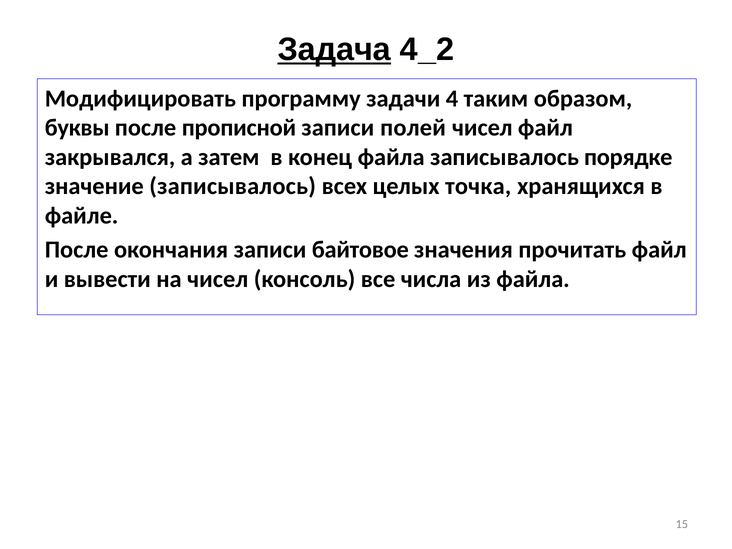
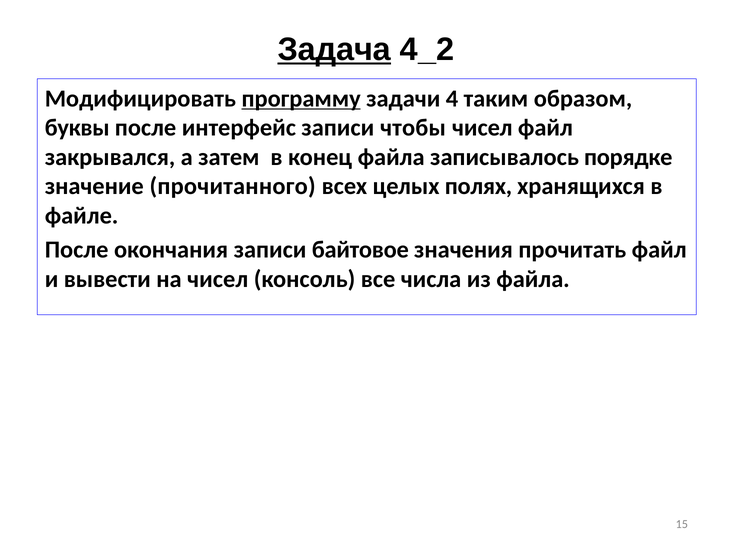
программу underline: none -> present
прописной: прописной -> интерфейс
полей: полей -> чтобы
значение записывалось: записывалось -> прочитанного
точка: точка -> полях
